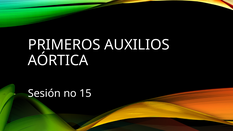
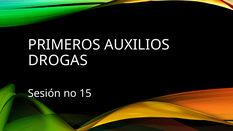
AÓRTICA: AÓRTICA -> DROGAS
